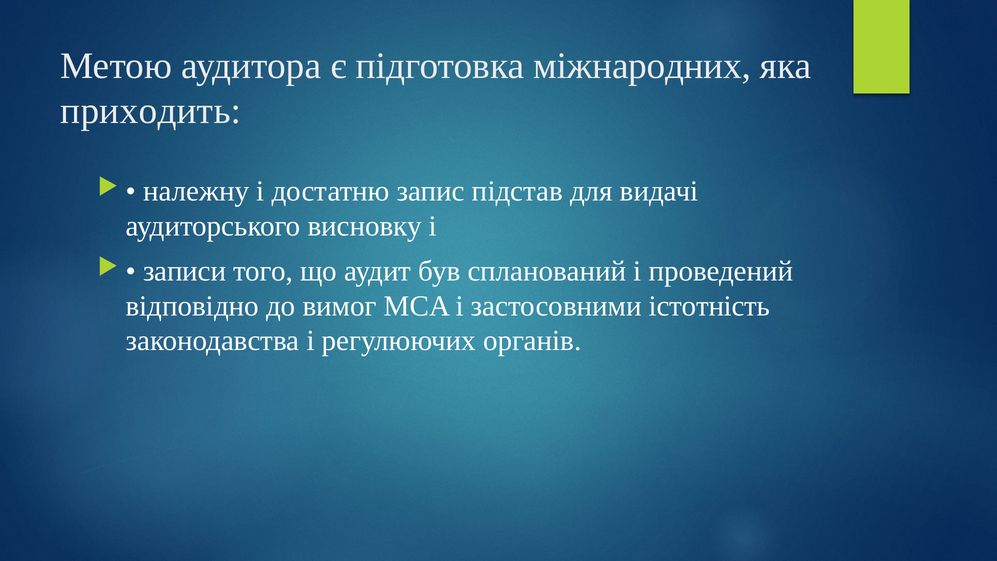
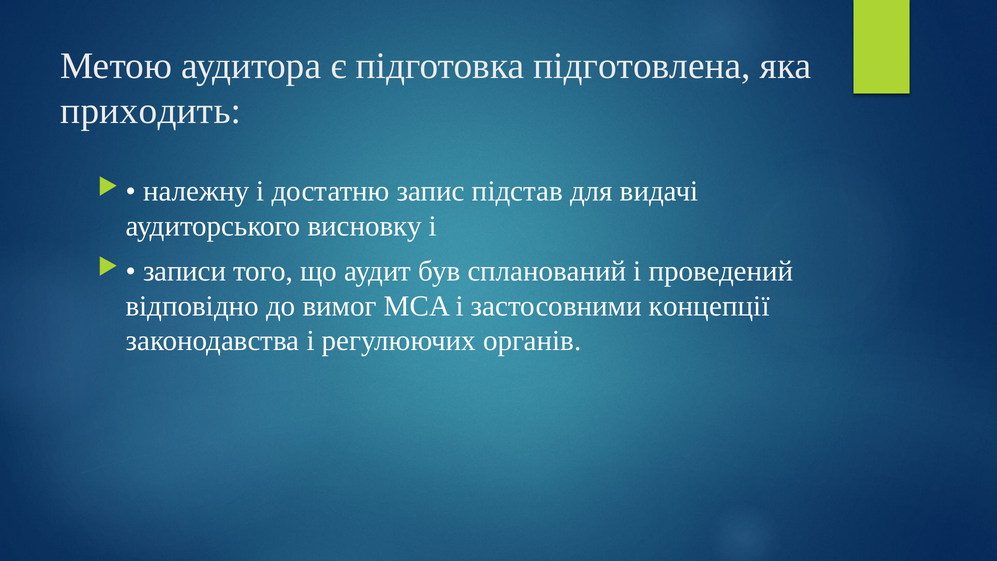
міжнародних: міжнародних -> підготовлена
істотність: істотність -> концепції
